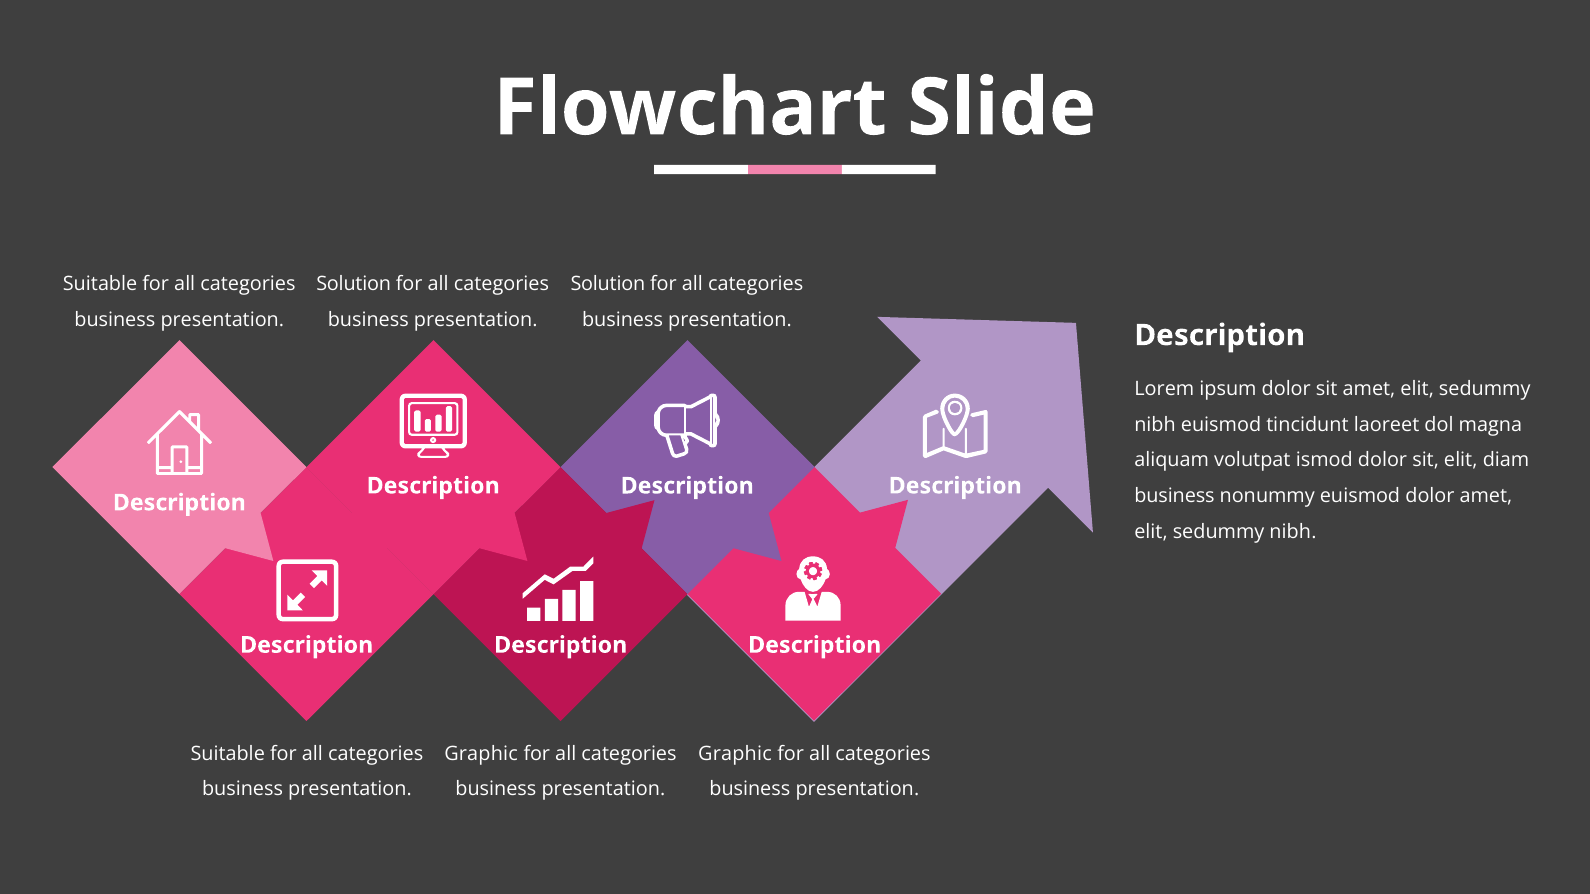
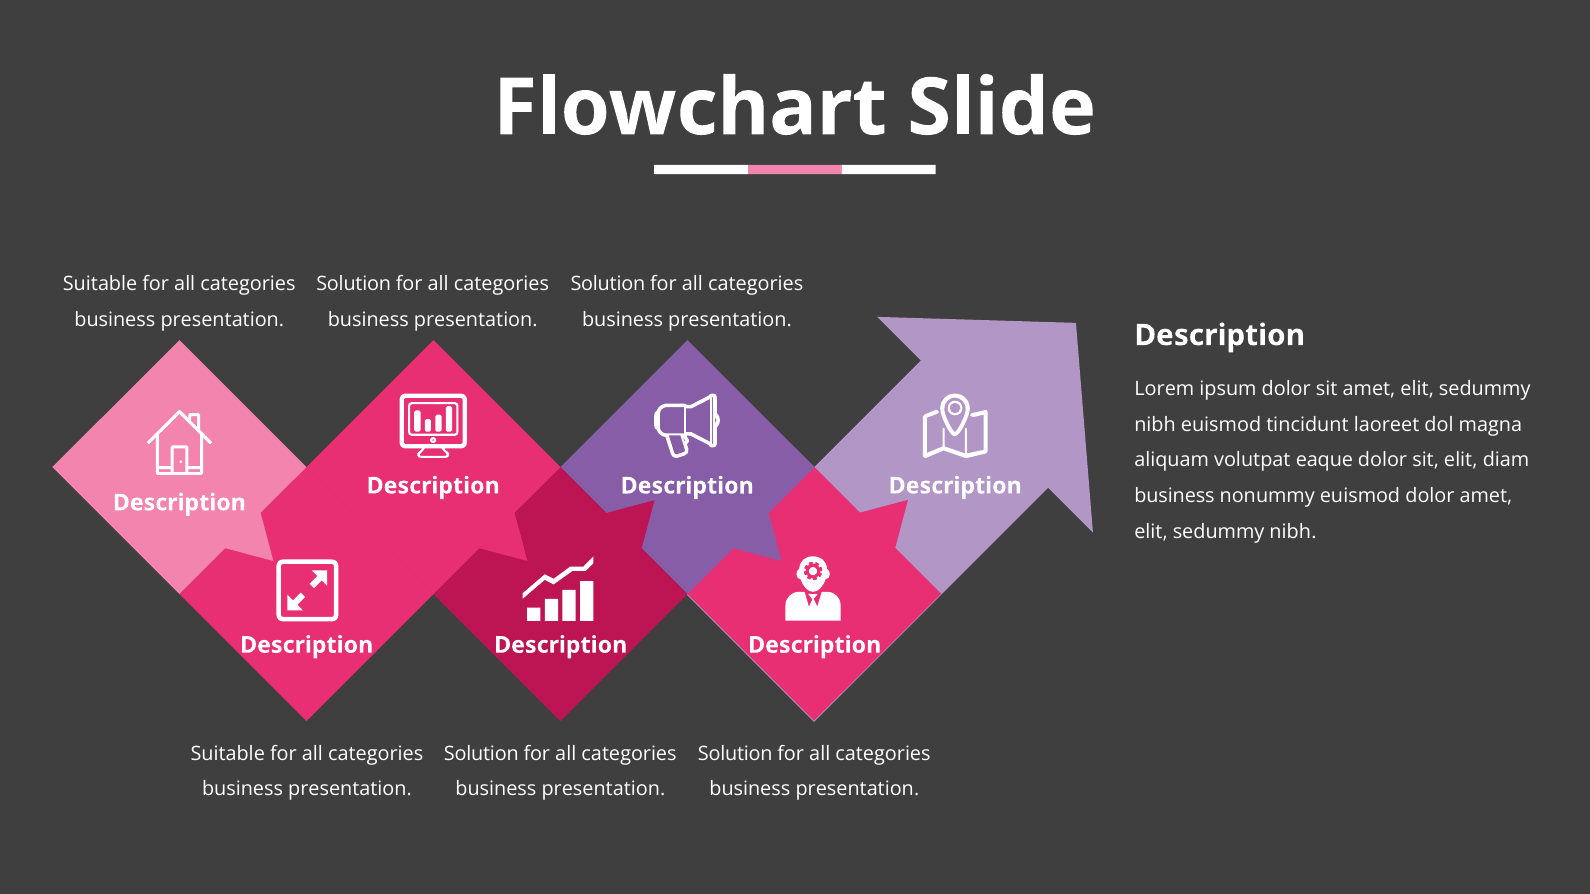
ismod: ismod -> eaque
Graphic at (481, 754): Graphic -> Solution
Graphic at (735, 754): Graphic -> Solution
